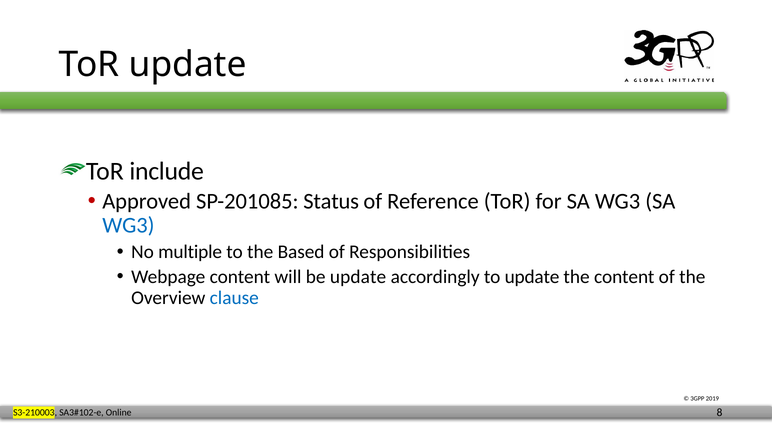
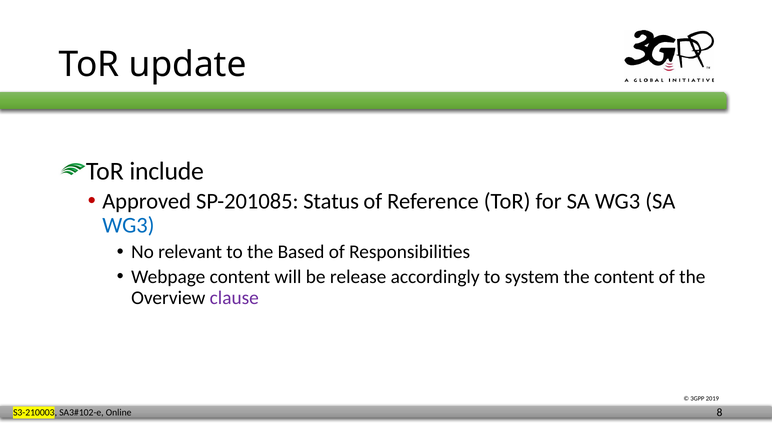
multiple: multiple -> relevant
be update: update -> release
to update: update -> system
clause colour: blue -> purple
